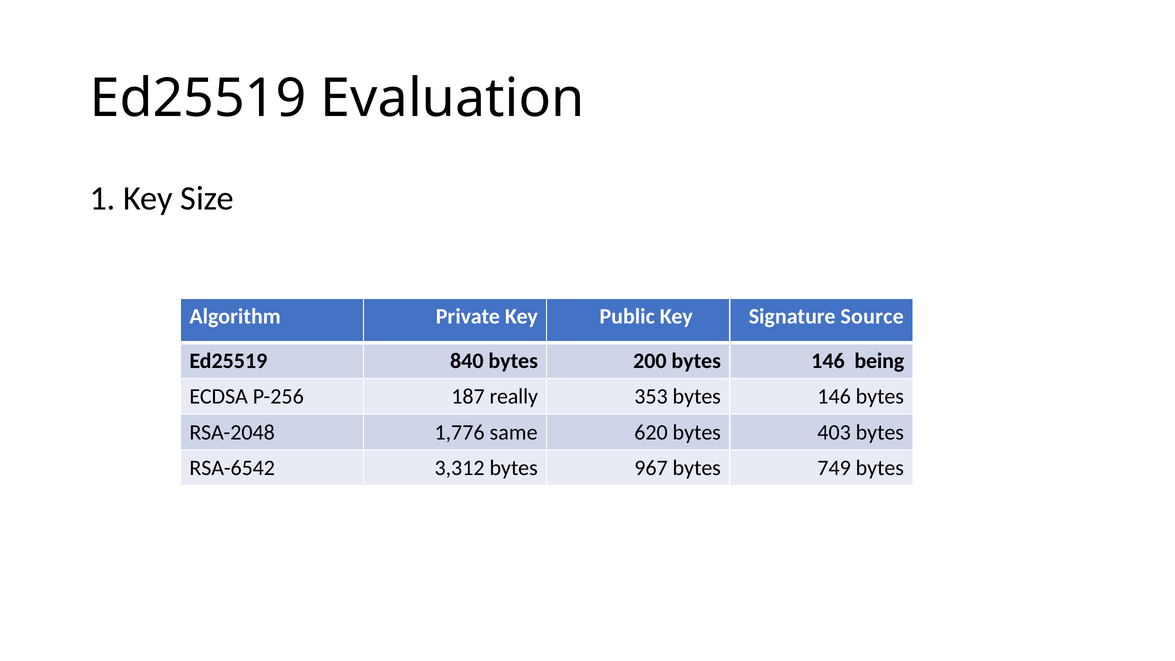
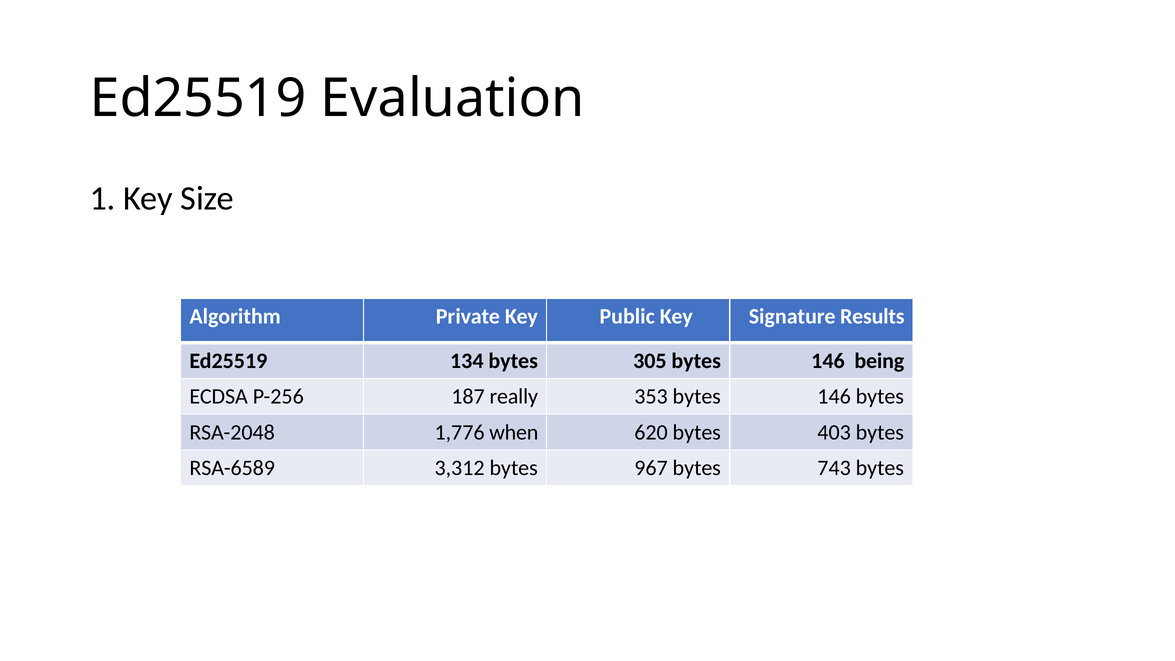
Source: Source -> Results
840: 840 -> 134
200: 200 -> 305
same: same -> when
RSA-6542: RSA-6542 -> RSA-6589
749: 749 -> 743
